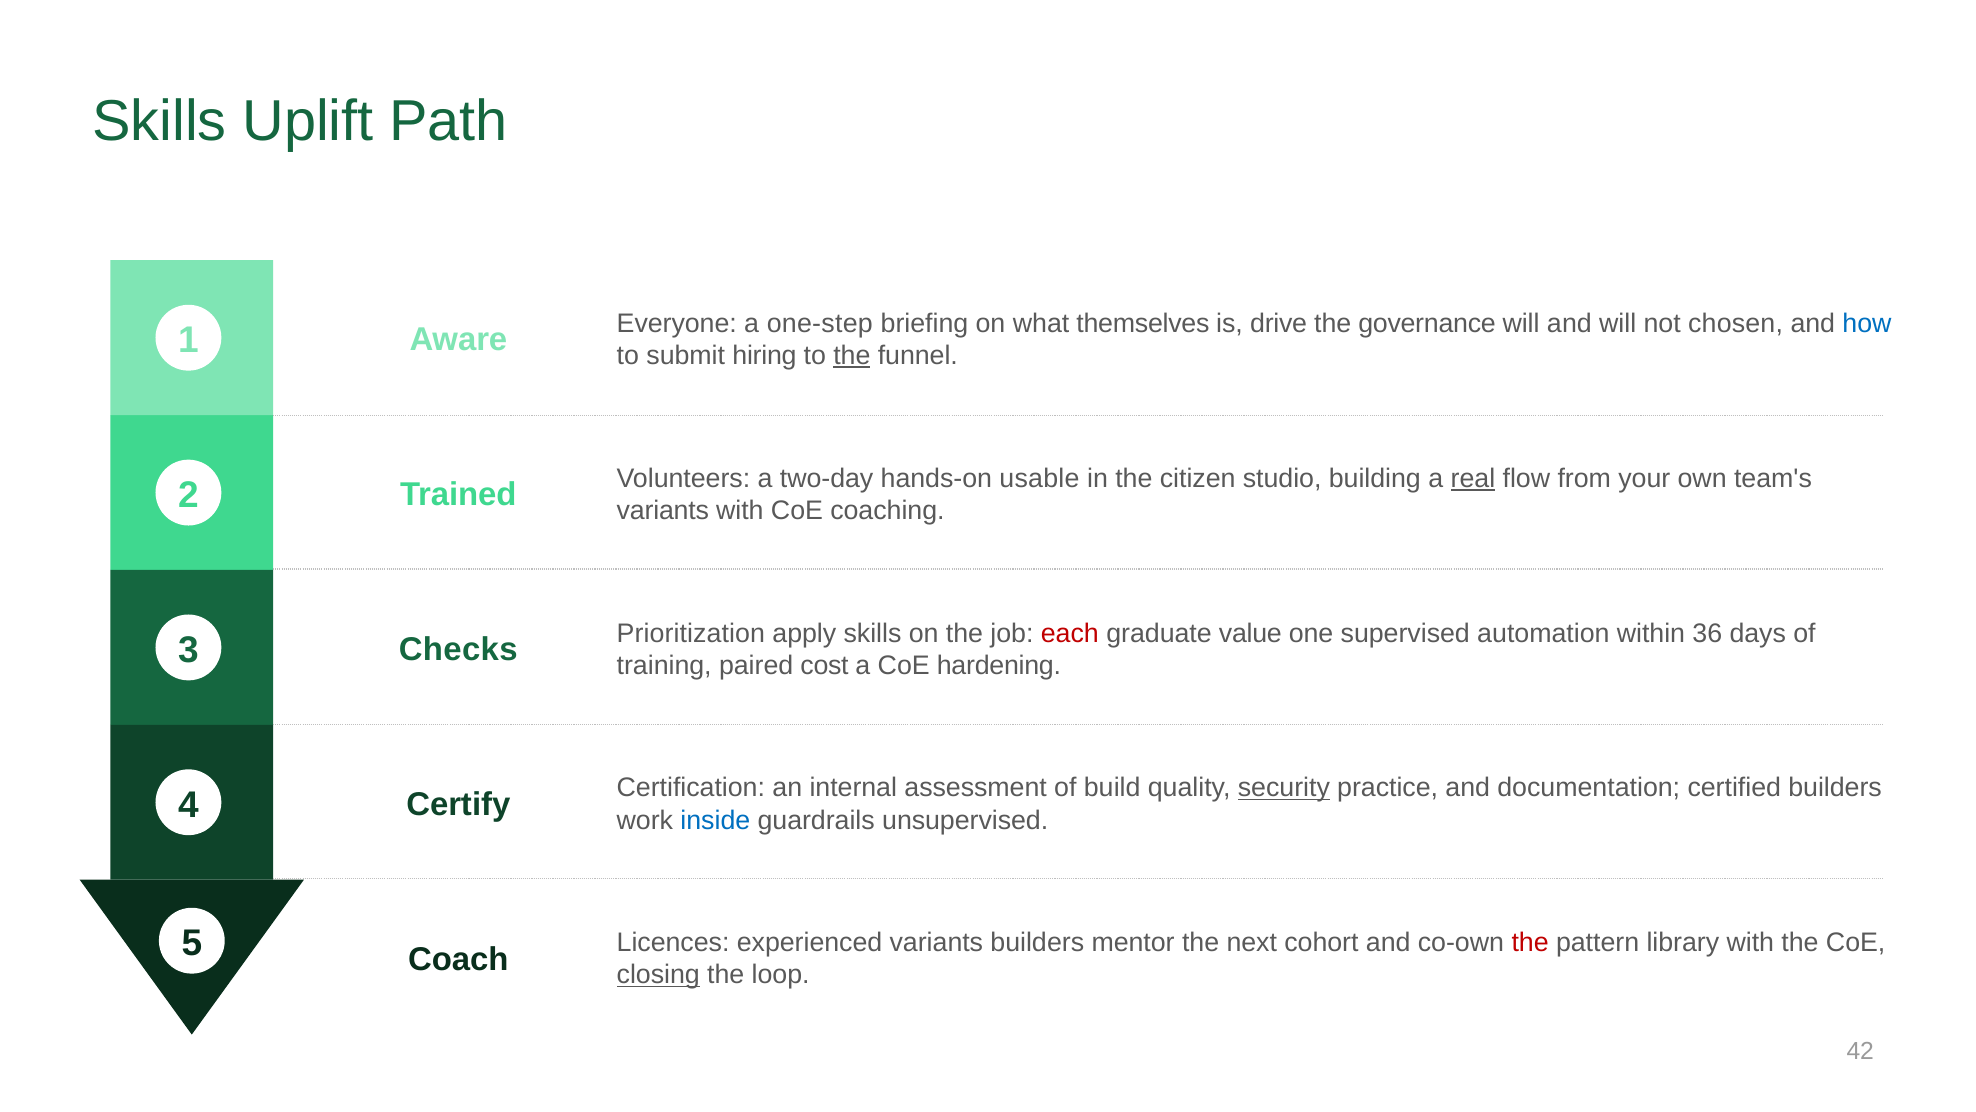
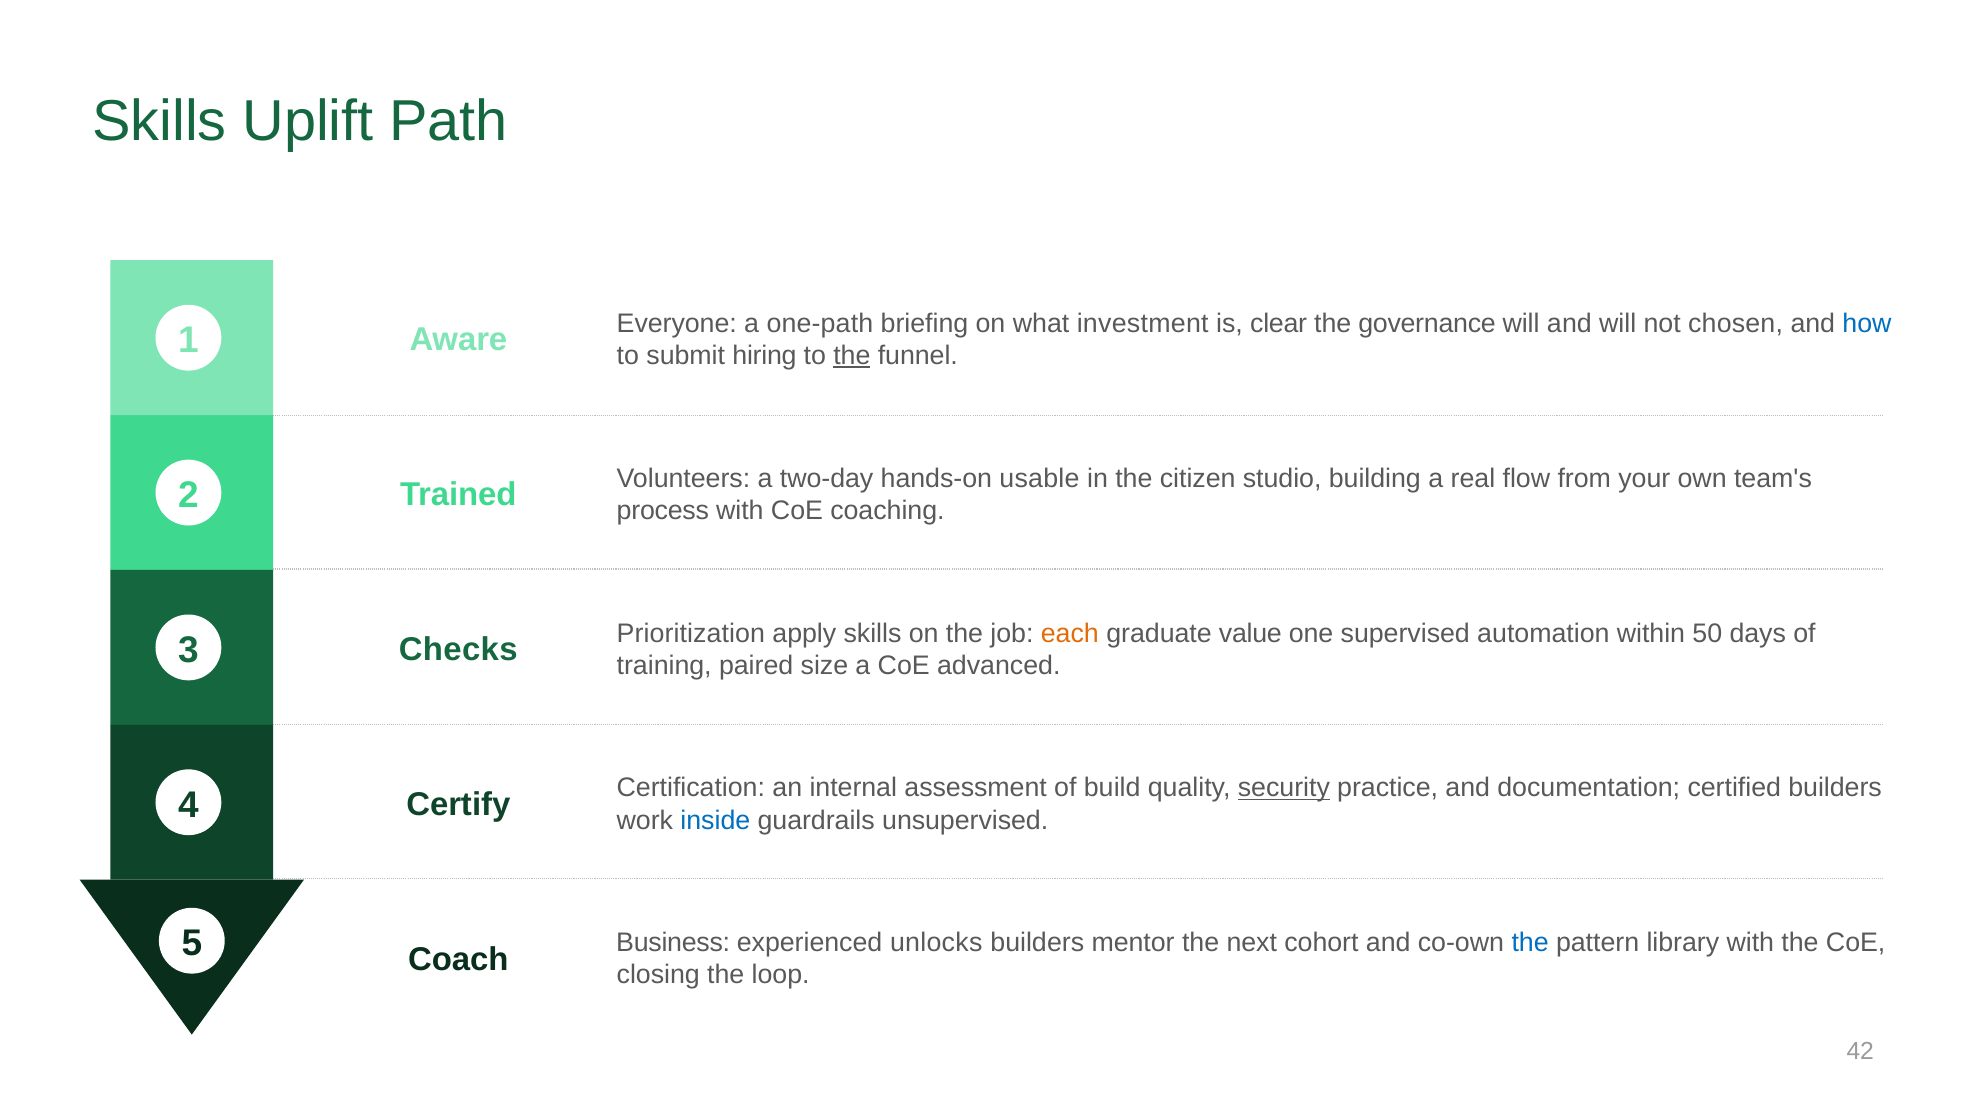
one-step: one-step -> one-path
themselves: themselves -> investment
drive: drive -> clear
real underline: present -> none
variants at (663, 510): variants -> process
each colour: red -> orange
36: 36 -> 50
cost: cost -> size
hardening: hardening -> advanced
Licences: Licences -> Business
experienced variants: variants -> unlocks
the at (1530, 942) colour: red -> blue
closing underline: present -> none
